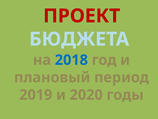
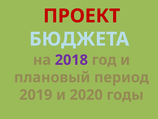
2018 colour: blue -> purple
